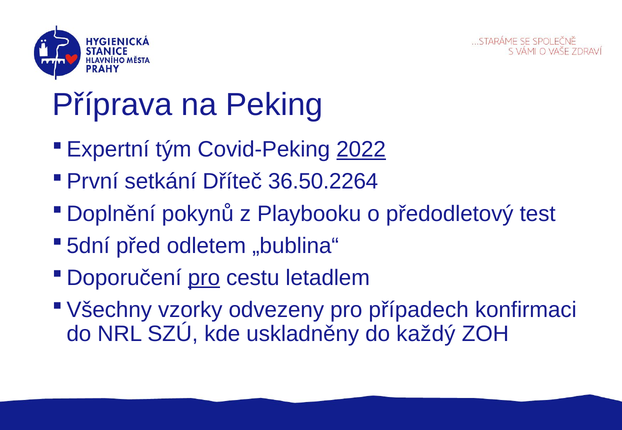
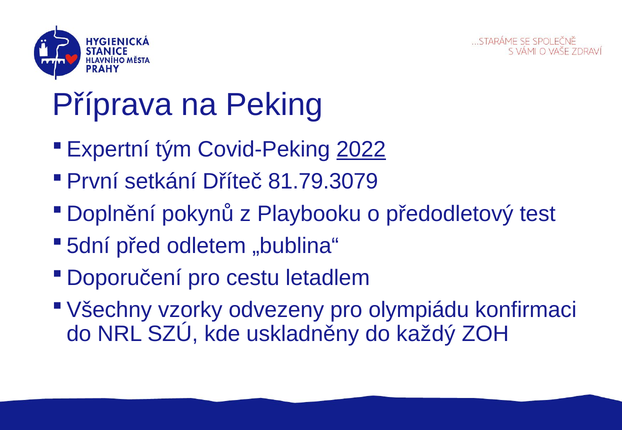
36.50.2264: 36.50.2264 -> 81.79.3079
pro at (204, 278) underline: present -> none
případech: případech -> olympiádu
